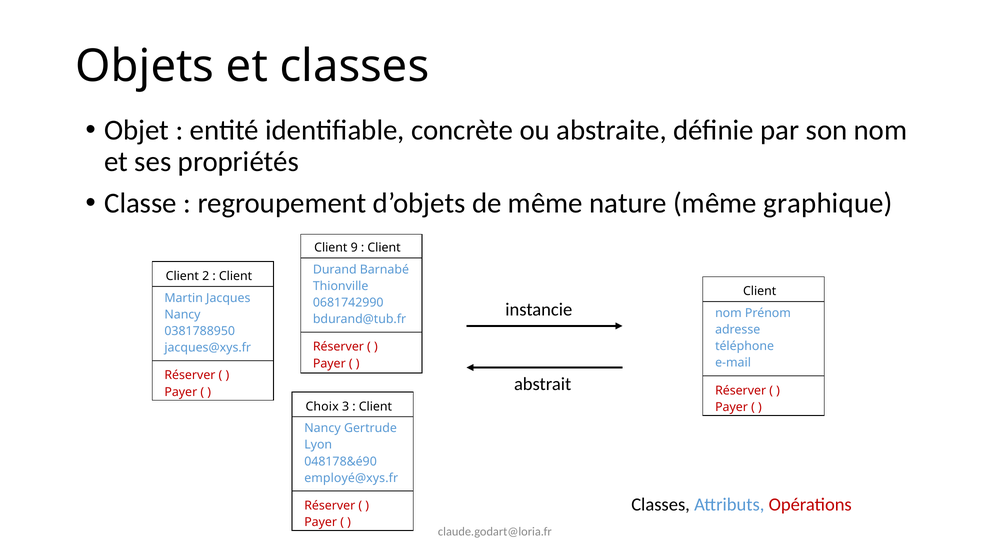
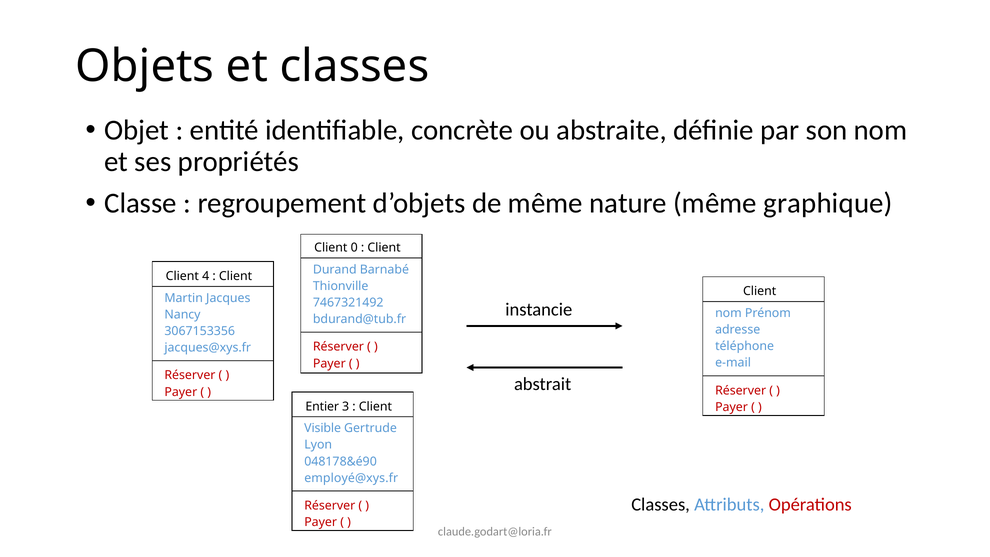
9: 9 -> 0
2: 2 -> 4
0681742990: 0681742990 -> 7467321492
0381788950: 0381788950 -> 3067153356
Choix: Choix -> Entier
Nancy at (323, 428): Nancy -> Visible
